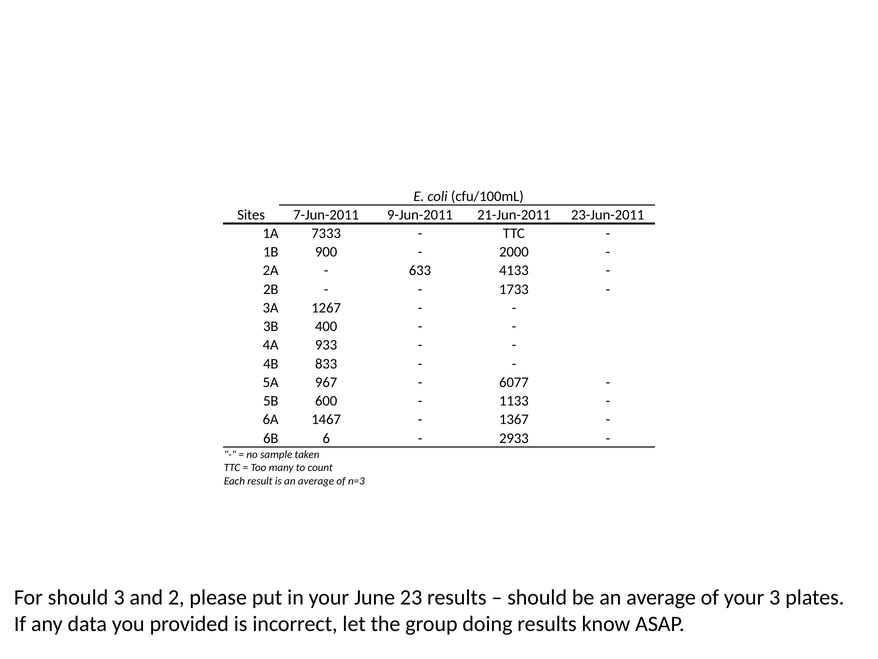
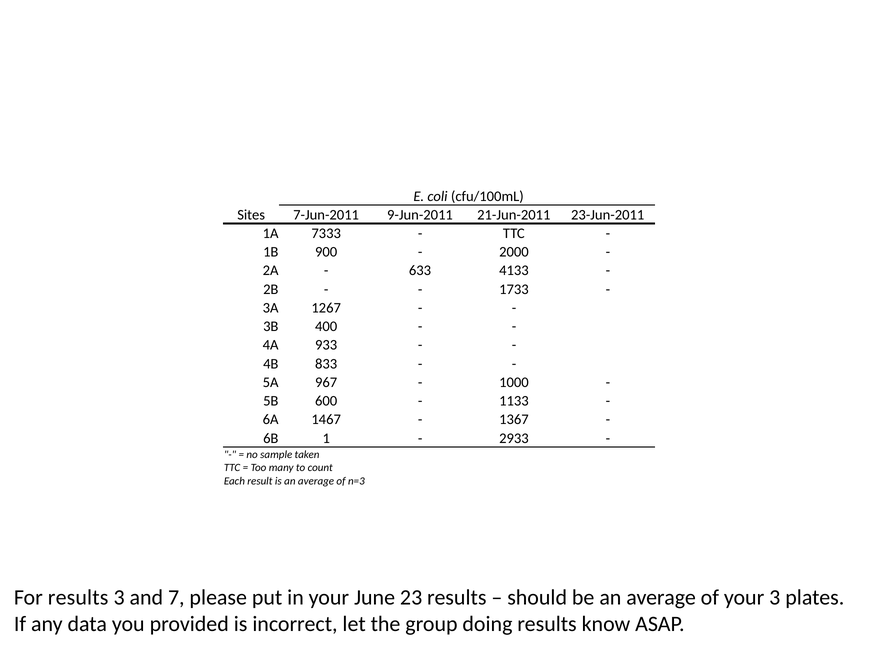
6077: 6077 -> 1000
6: 6 -> 1
For should: should -> results
2: 2 -> 7
